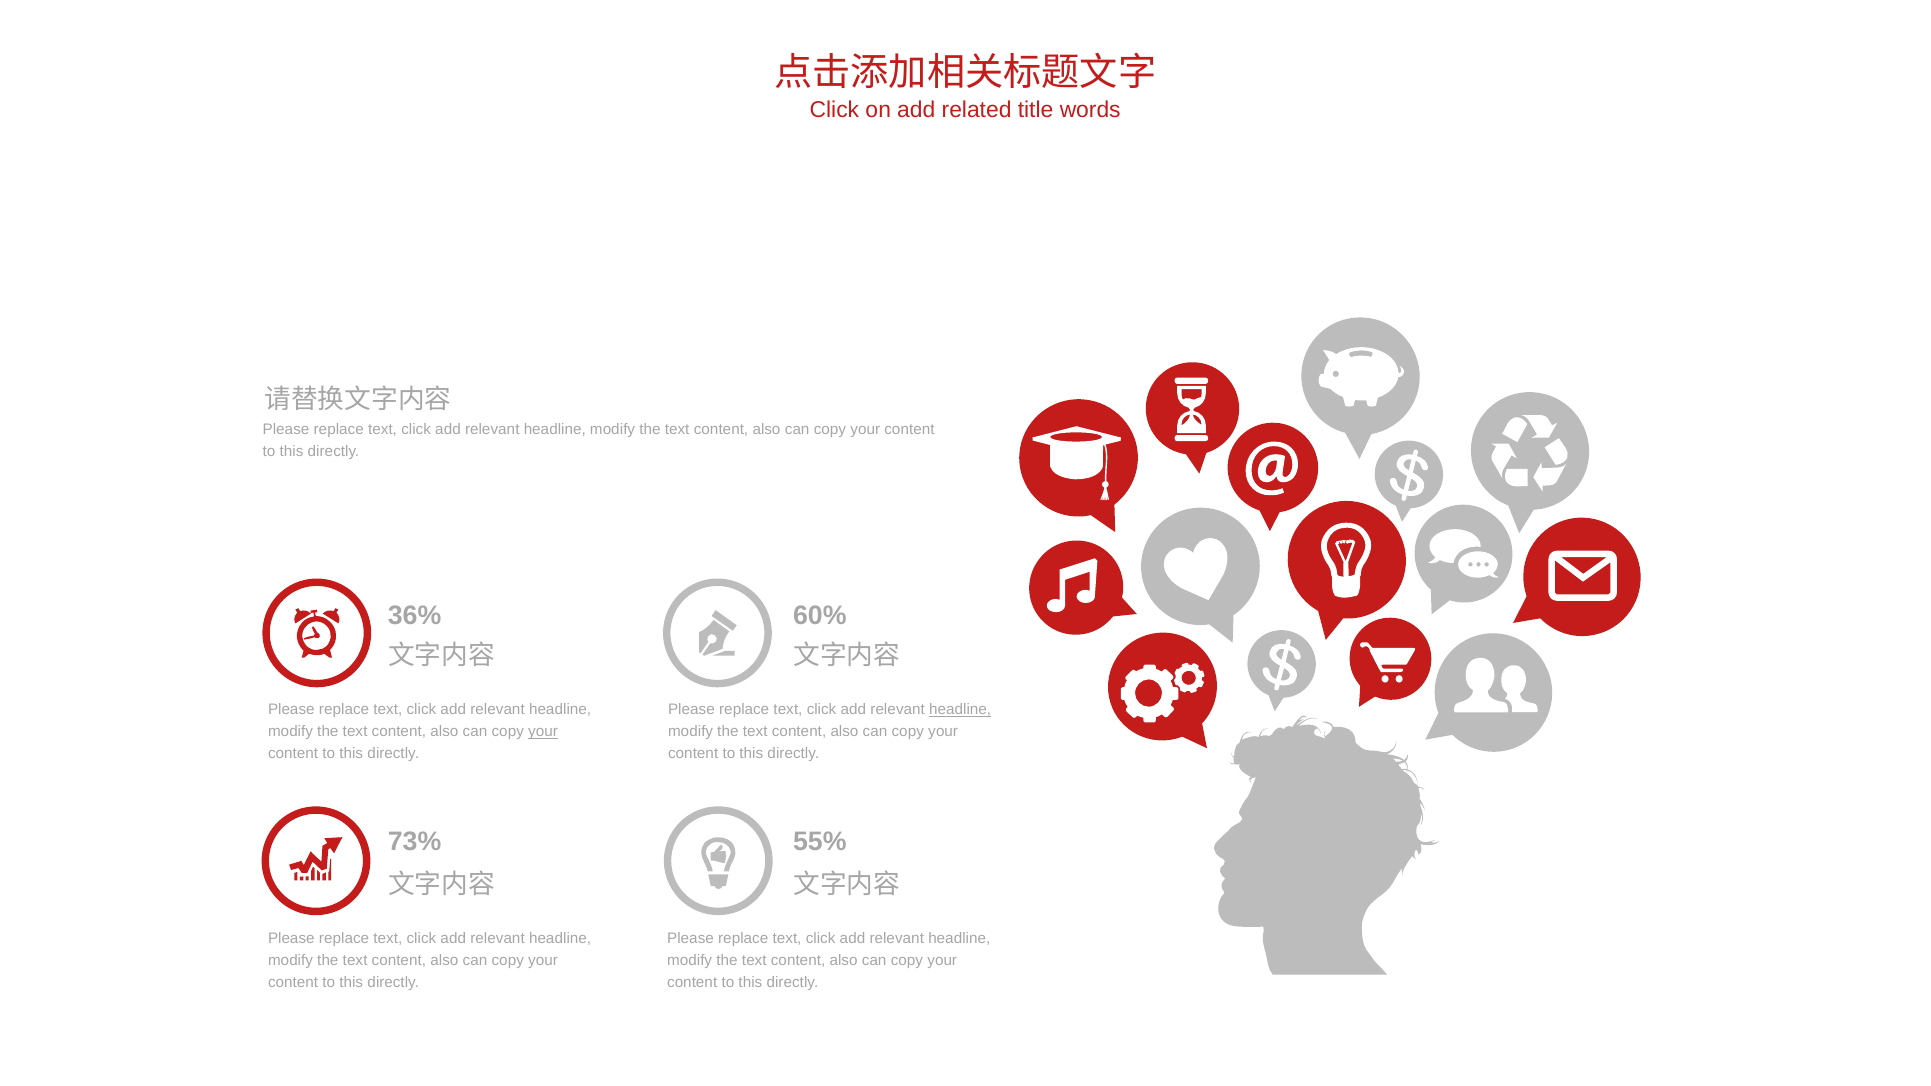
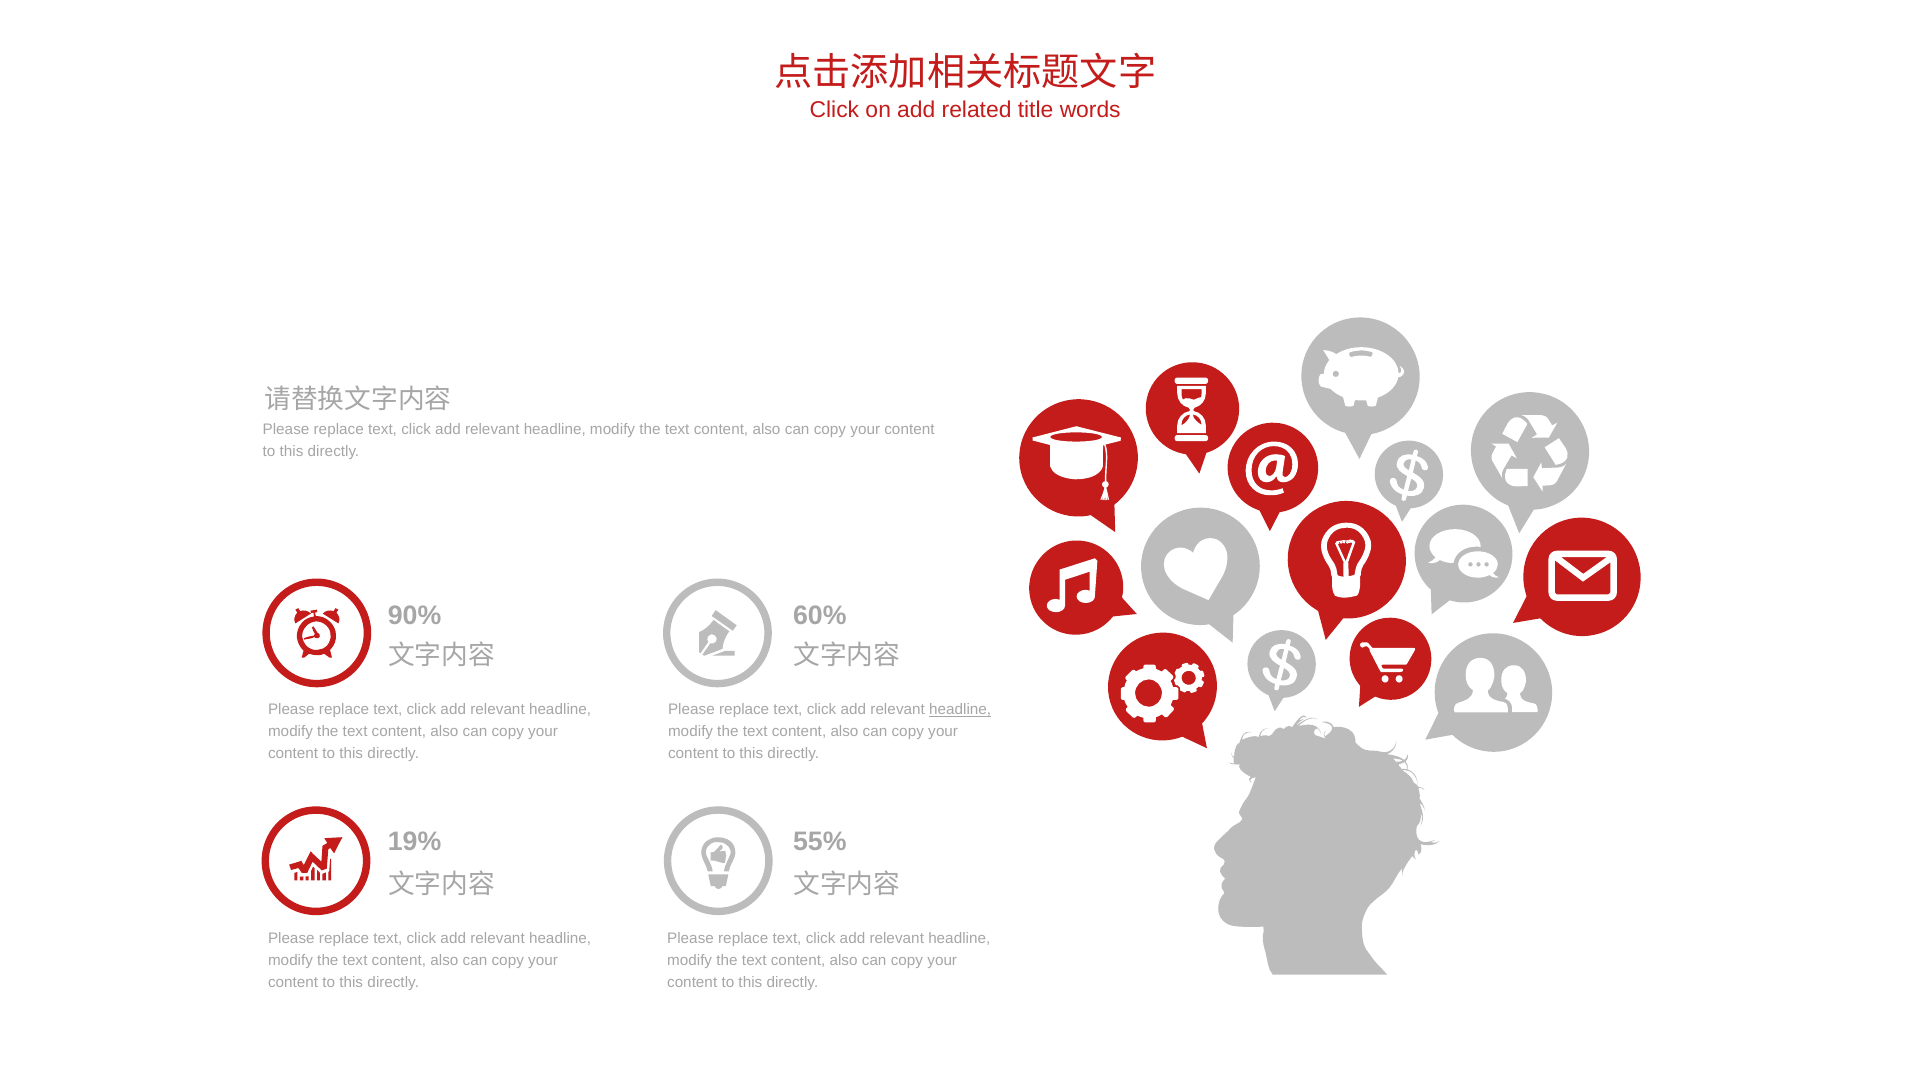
36%: 36% -> 90%
your at (543, 731) underline: present -> none
73%: 73% -> 19%
